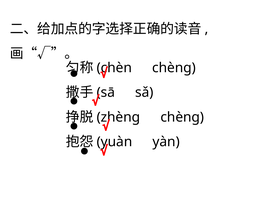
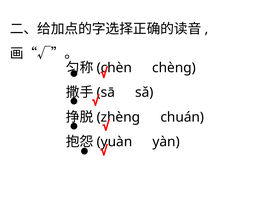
chèng at (182, 117): chèng -> chuán
